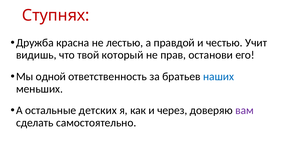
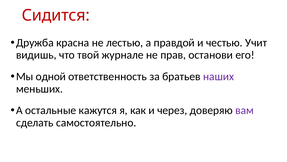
Ступнях: Ступнях -> Сидится
который: который -> журнале
наших colour: blue -> purple
детских: детских -> кажутся
